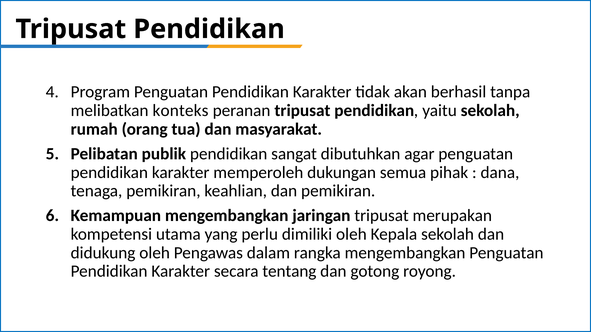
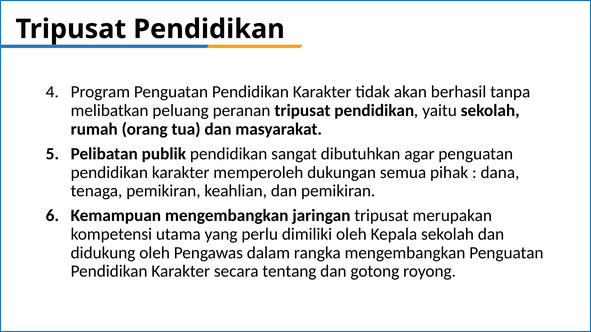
konteks: konteks -> peluang
